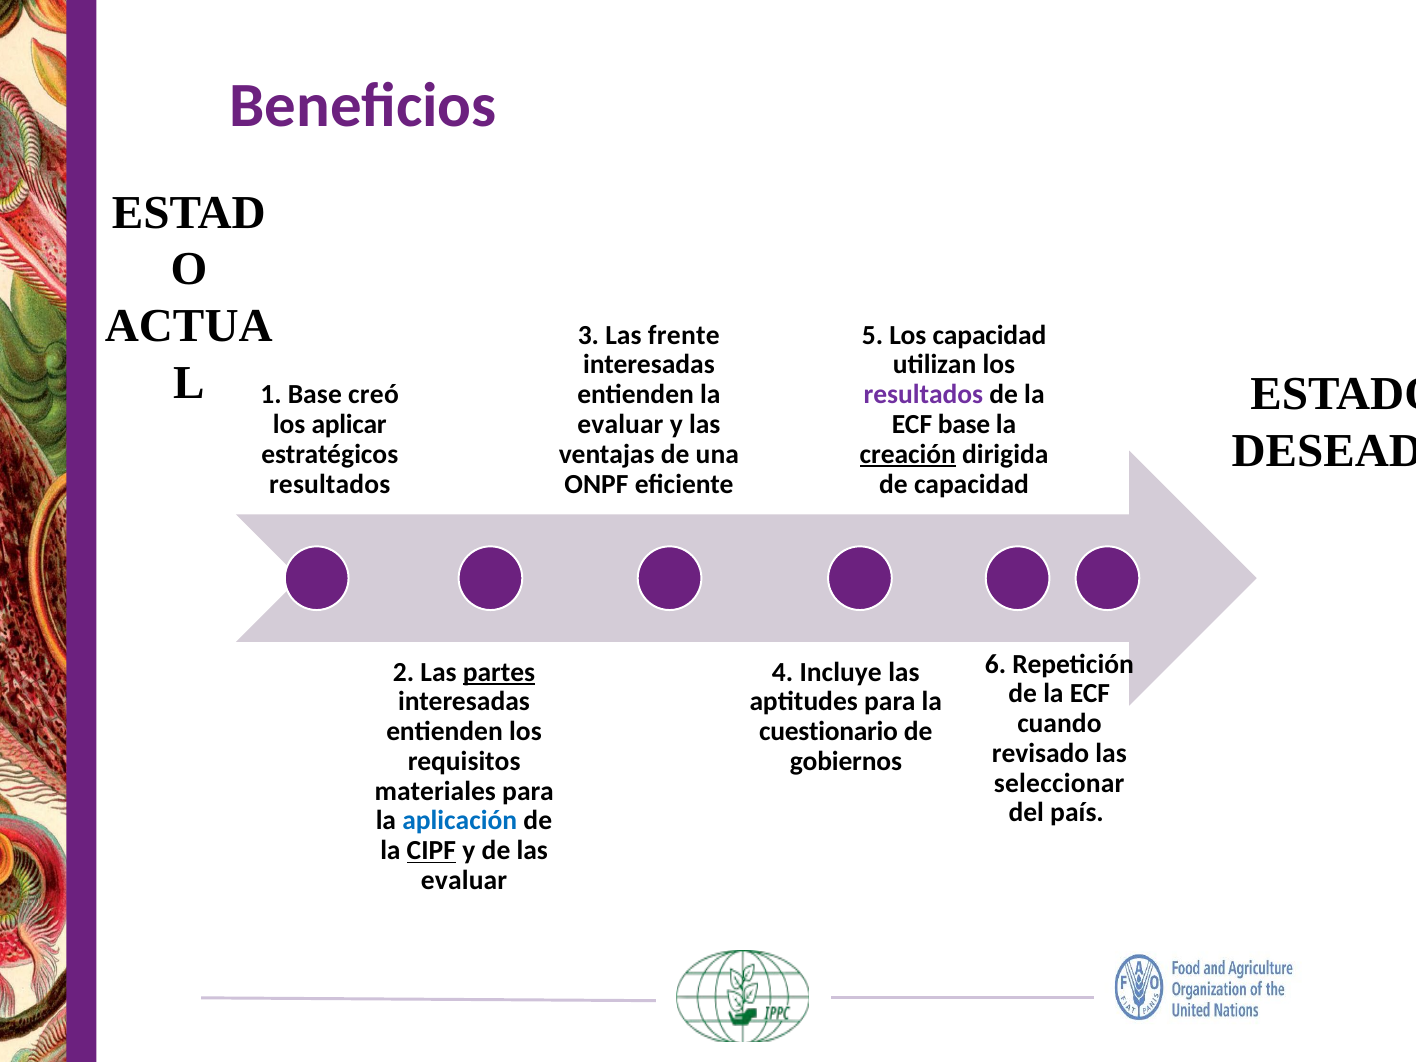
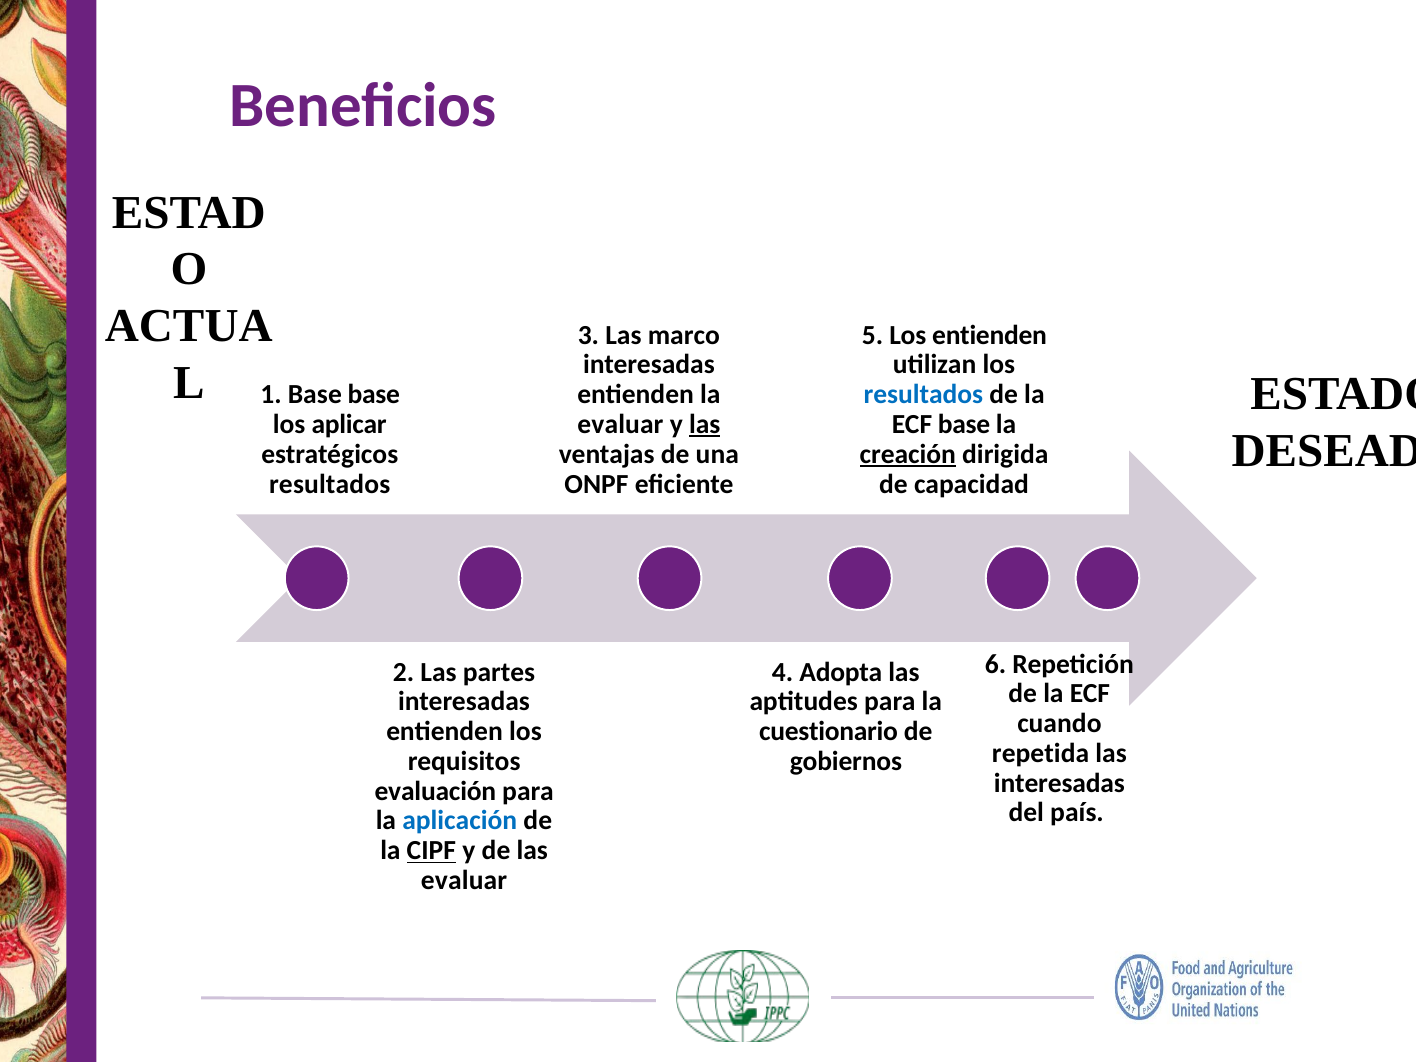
frente: frente -> marco
Los capacidad: capacidad -> entienden
Base creó: creó -> base
resultados at (923, 395) colour: purple -> blue
las at (705, 424) underline: none -> present
partes underline: present -> none
Incluye: Incluye -> Adopta
revisado: revisado -> repetida
seleccionar at (1059, 783): seleccionar -> interesadas
materiales: materiales -> evaluación
